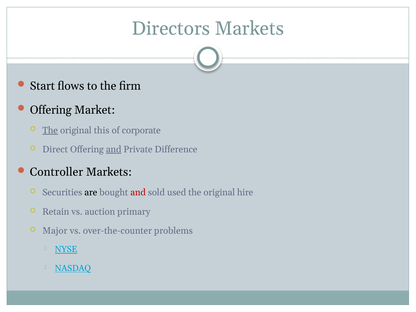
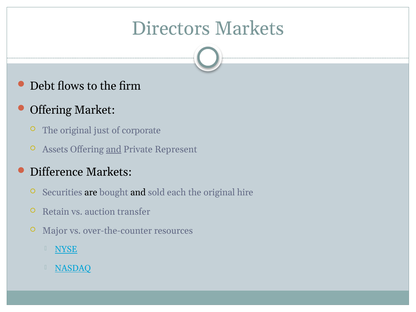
Start: Start -> Debt
The at (50, 130) underline: present -> none
this: this -> just
Direct: Direct -> Assets
Difference: Difference -> Represent
Controller: Controller -> Difference
and at (138, 193) colour: red -> black
used: used -> each
primary: primary -> transfer
problems: problems -> resources
